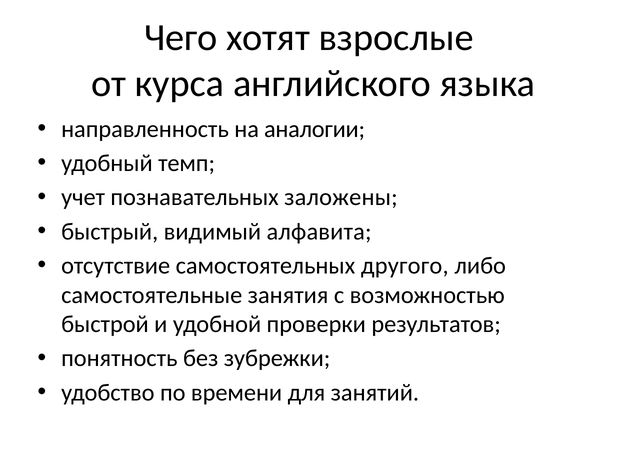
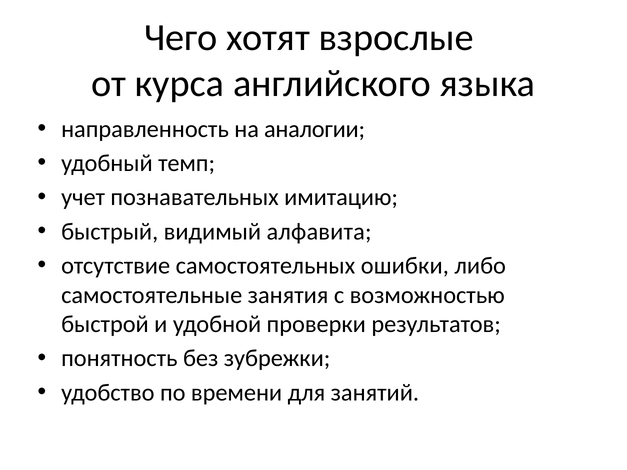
заложены: заложены -> имитацию
другого: другого -> ошибки
